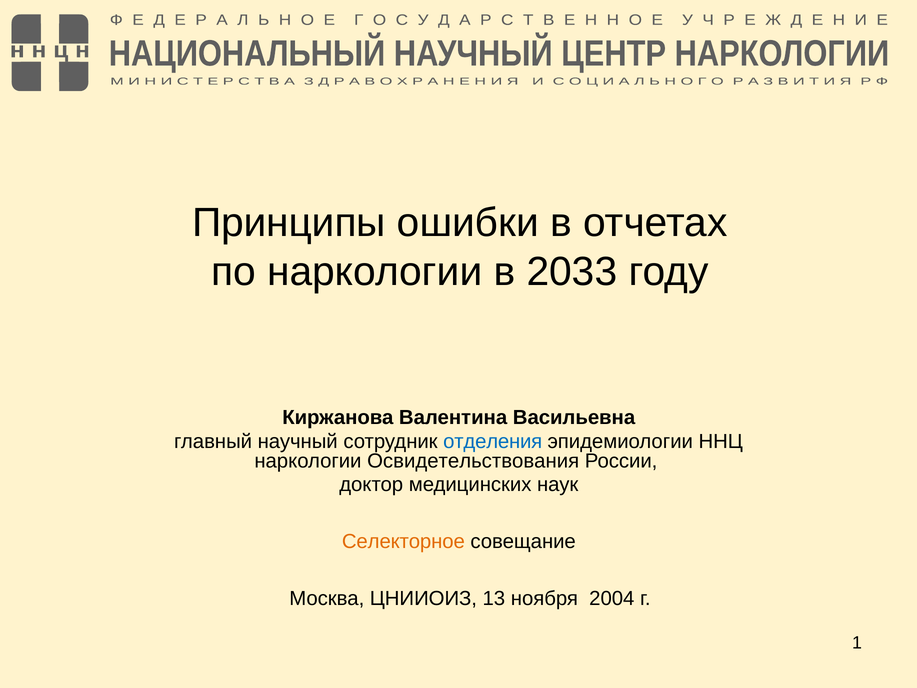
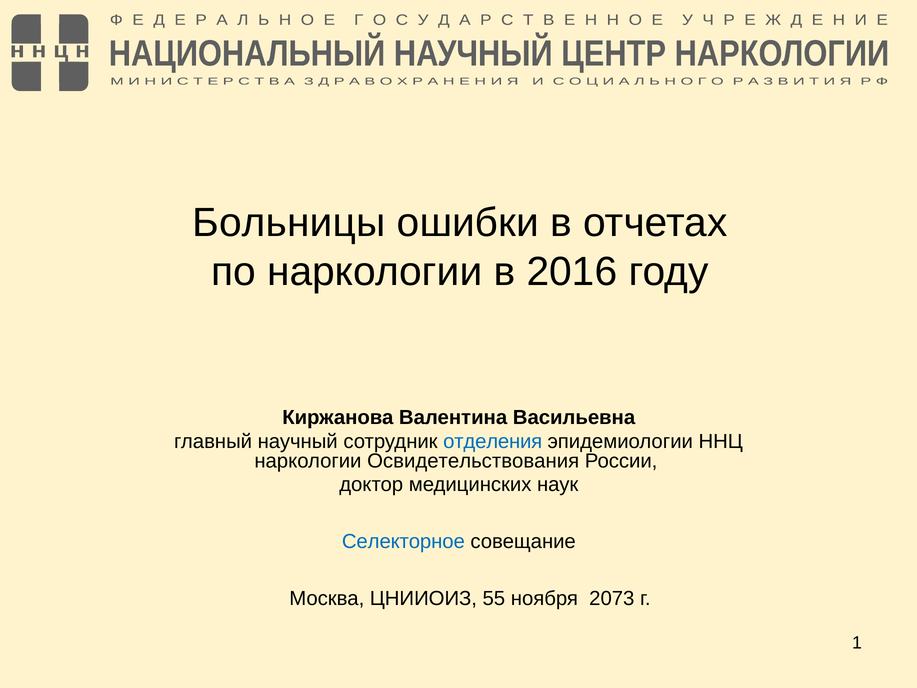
Принципы: Принципы -> Больницы
2033: 2033 -> 2016
Селекторное colour: orange -> blue
13: 13 -> 55
2004: 2004 -> 2073
